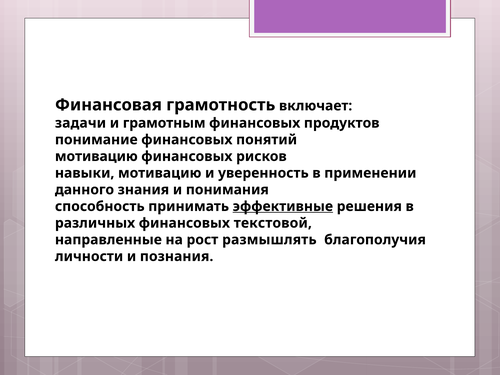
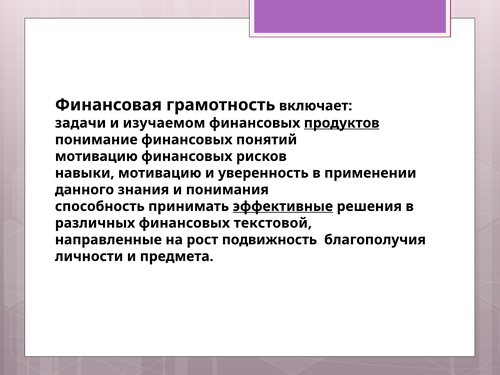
грамотным: грамотным -> изучаемом
продуктов underline: none -> present
размышлять: размышлять -> подвижность
познания: познания -> предмета
